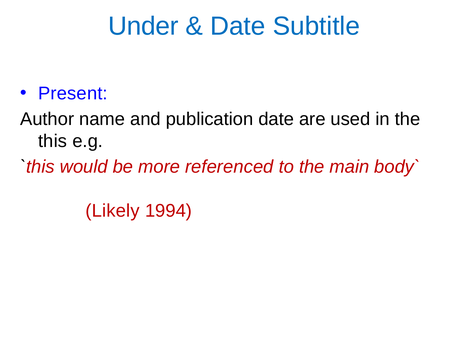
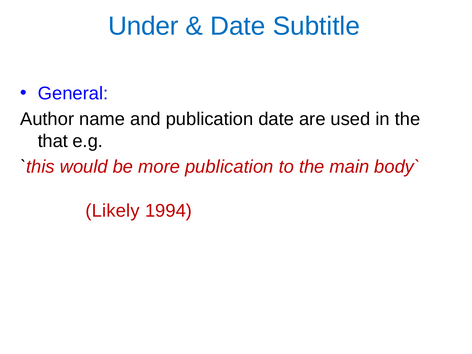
Present: Present -> General
this: this -> that
more referenced: referenced -> publication
